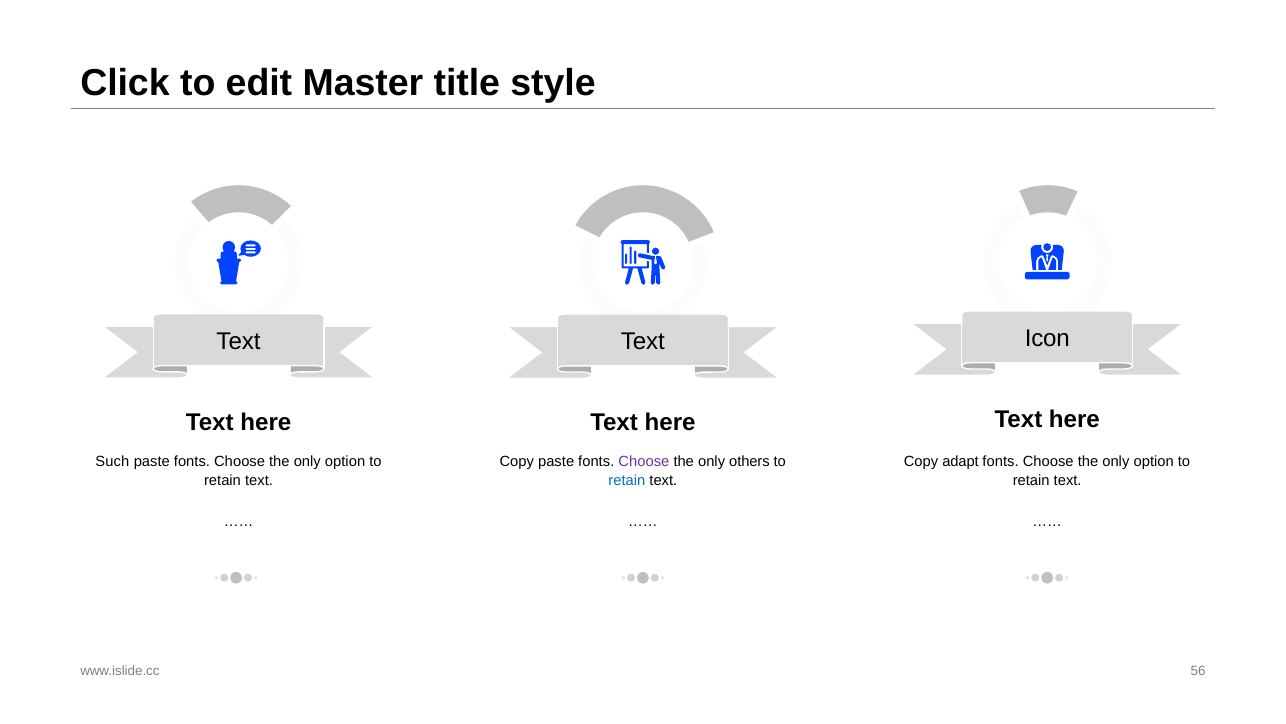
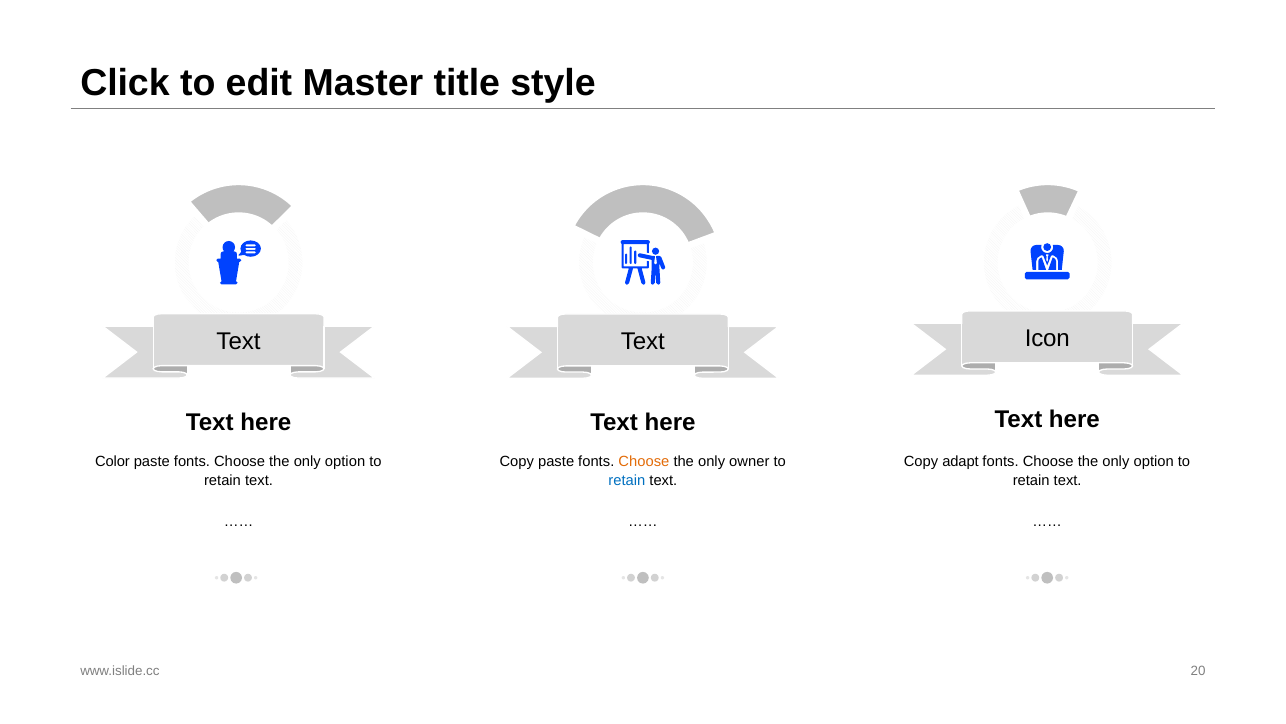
Such: Such -> Color
Choose at (644, 461) colour: purple -> orange
others: others -> owner
56: 56 -> 20
